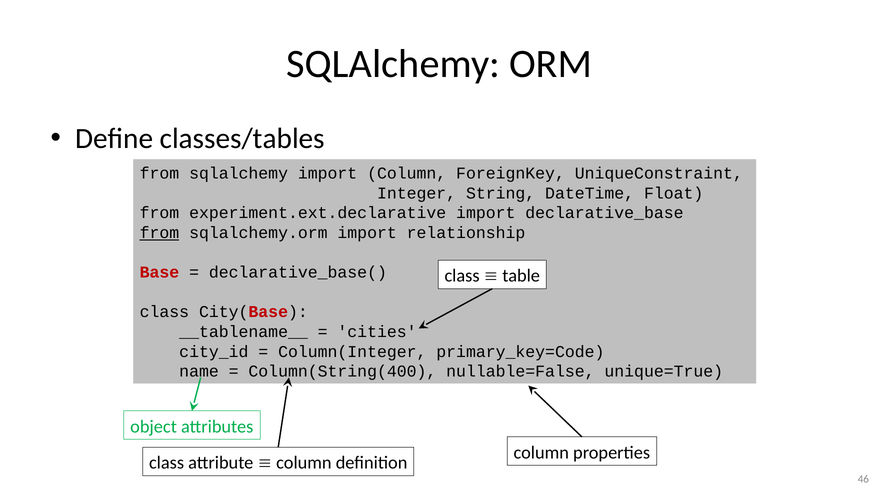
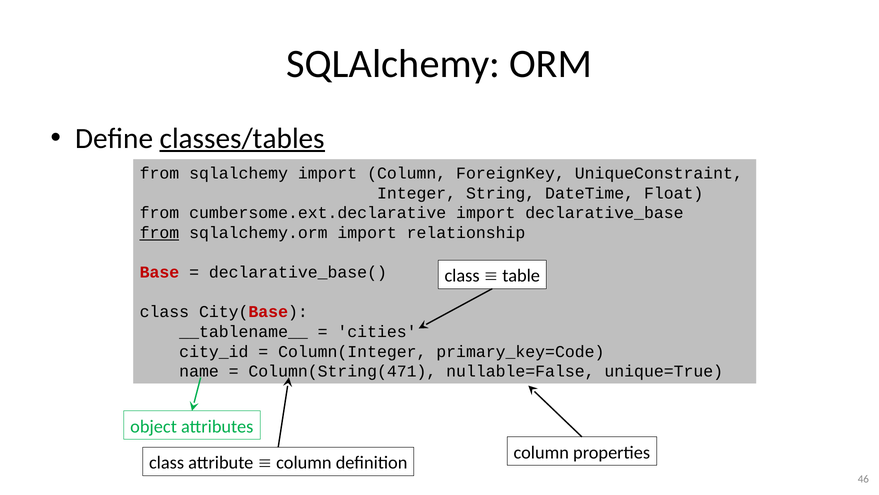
classes/tables underline: none -> present
experiment.ext.declarative: experiment.ext.declarative -> cumbersome.ext.declarative
Column(String(400: Column(String(400 -> Column(String(471
